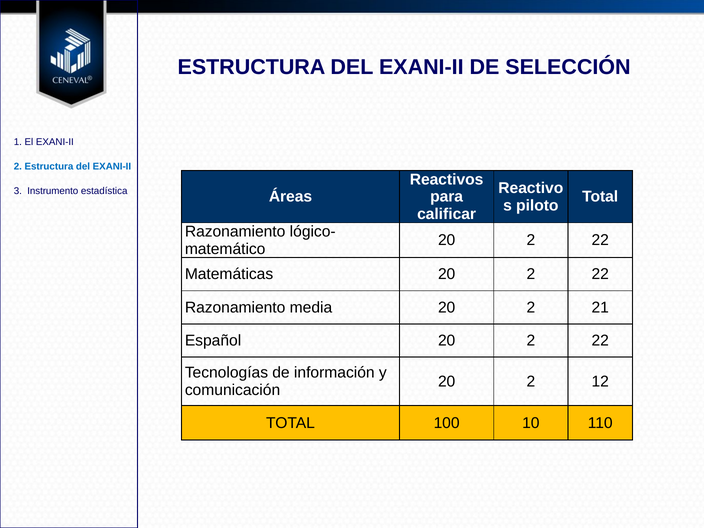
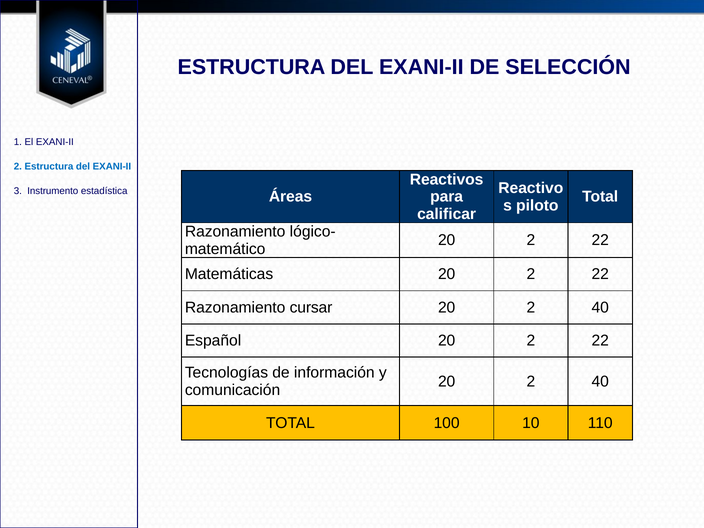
media: media -> cursar
21 at (600, 308): 21 -> 40
12 at (600, 382): 12 -> 40
